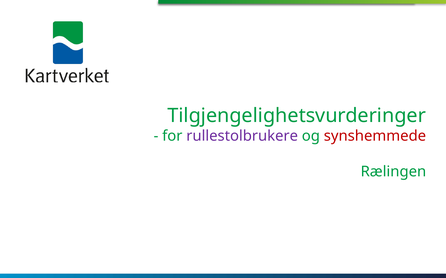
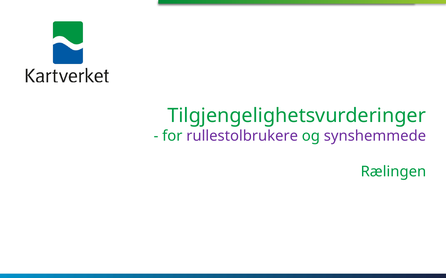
synshemmede colour: red -> purple
